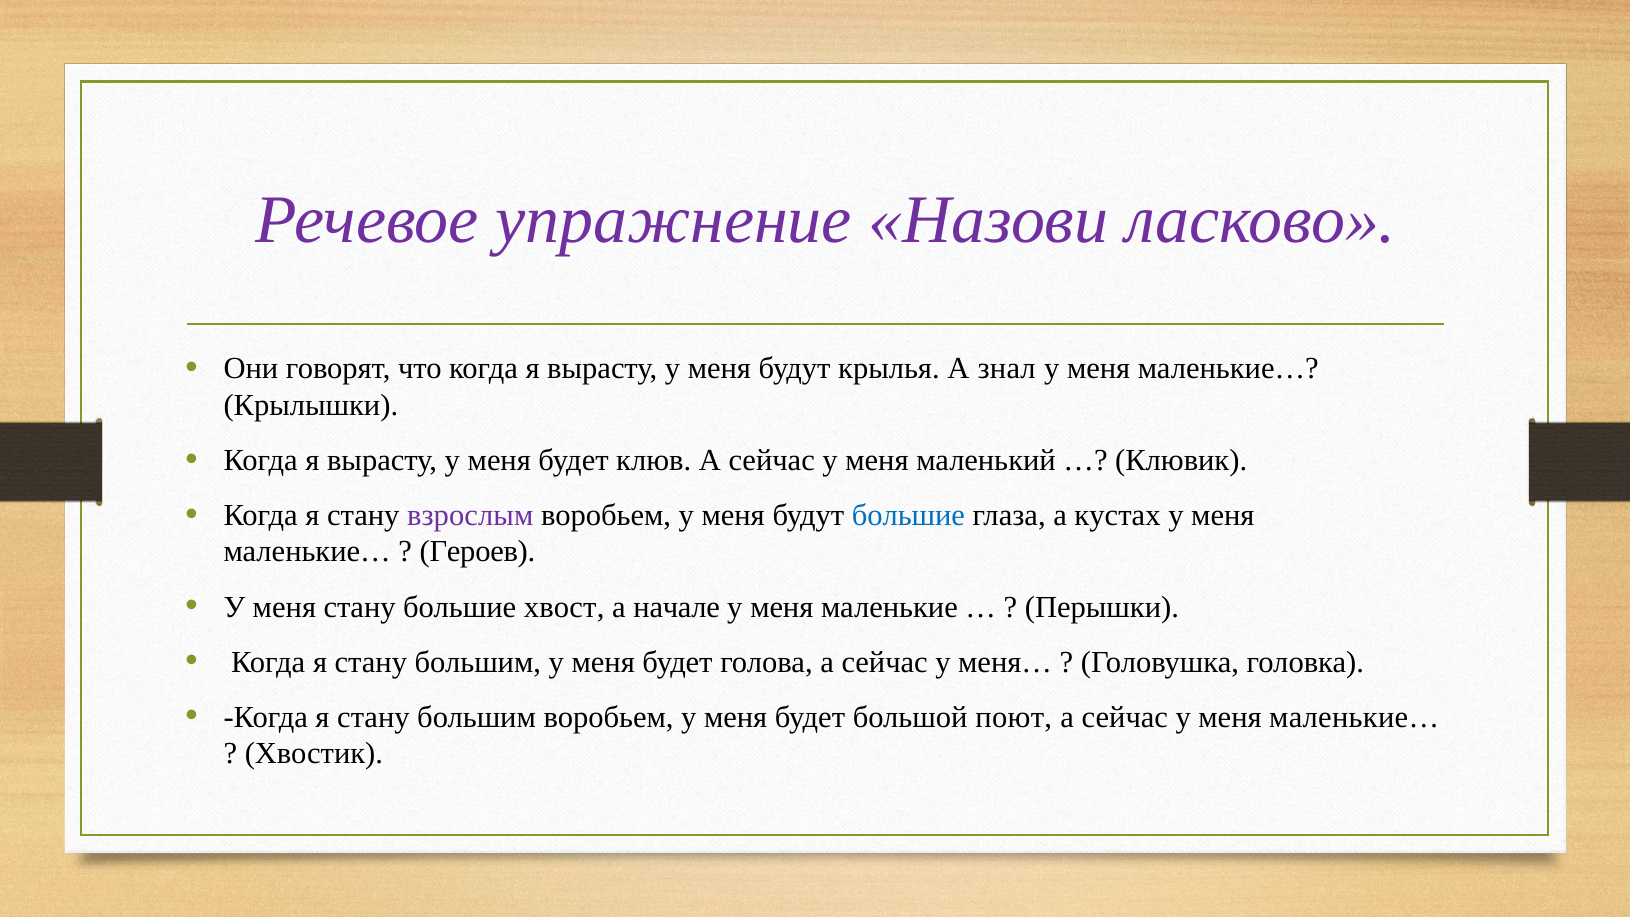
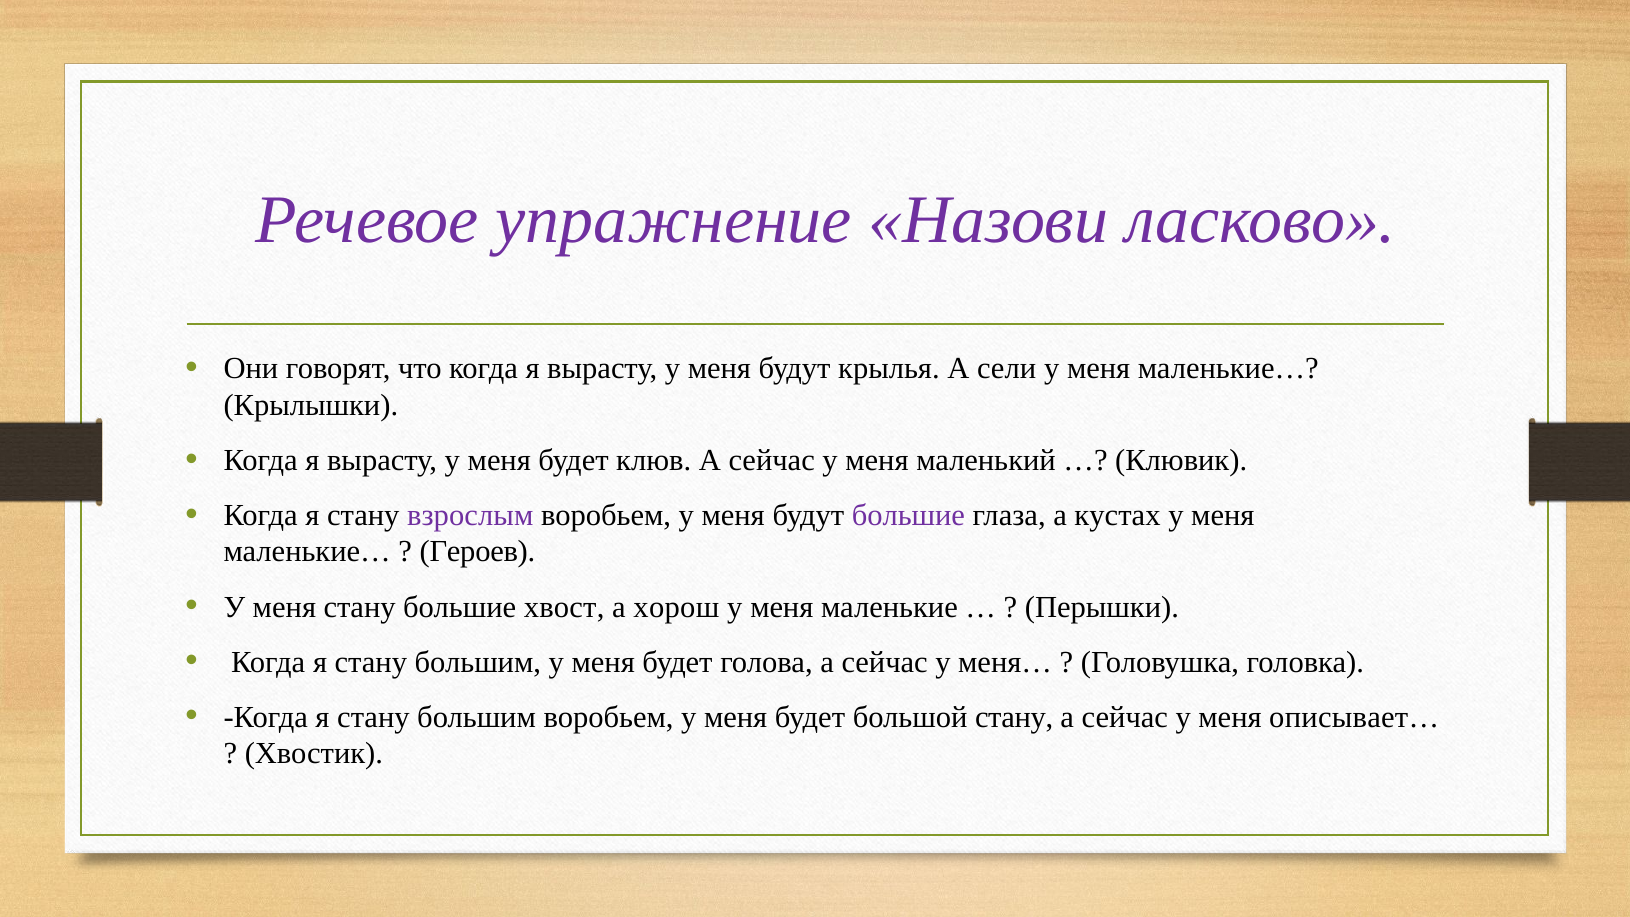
знал: знал -> сели
большие at (908, 515) colour: blue -> purple
начале: начале -> хорош
большой поют: поют -> стану
сейчас у меня маленькие…: маленькие… -> описывает…
